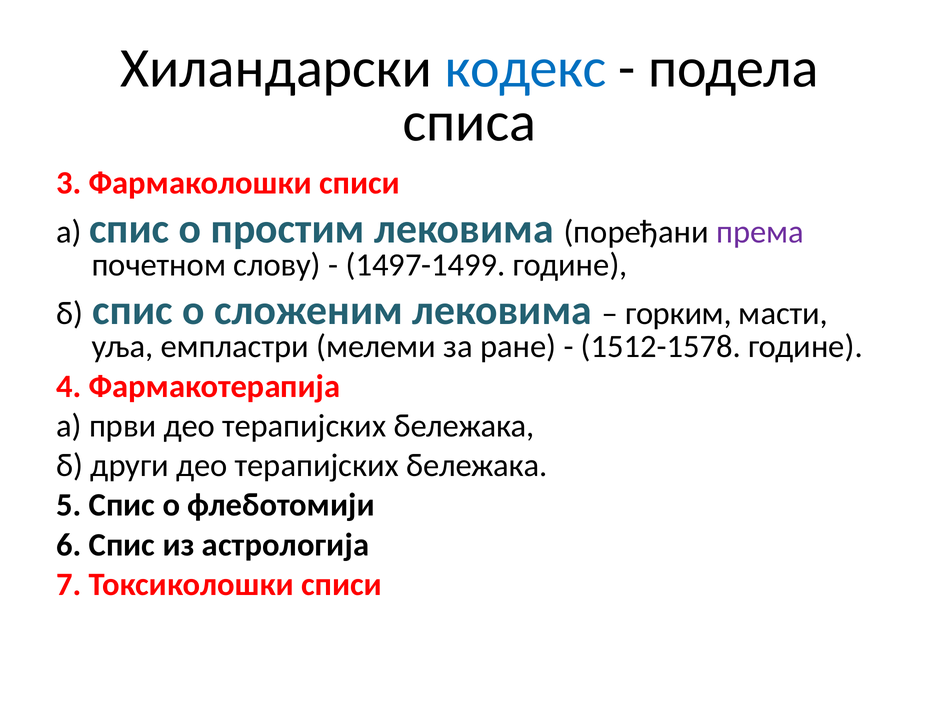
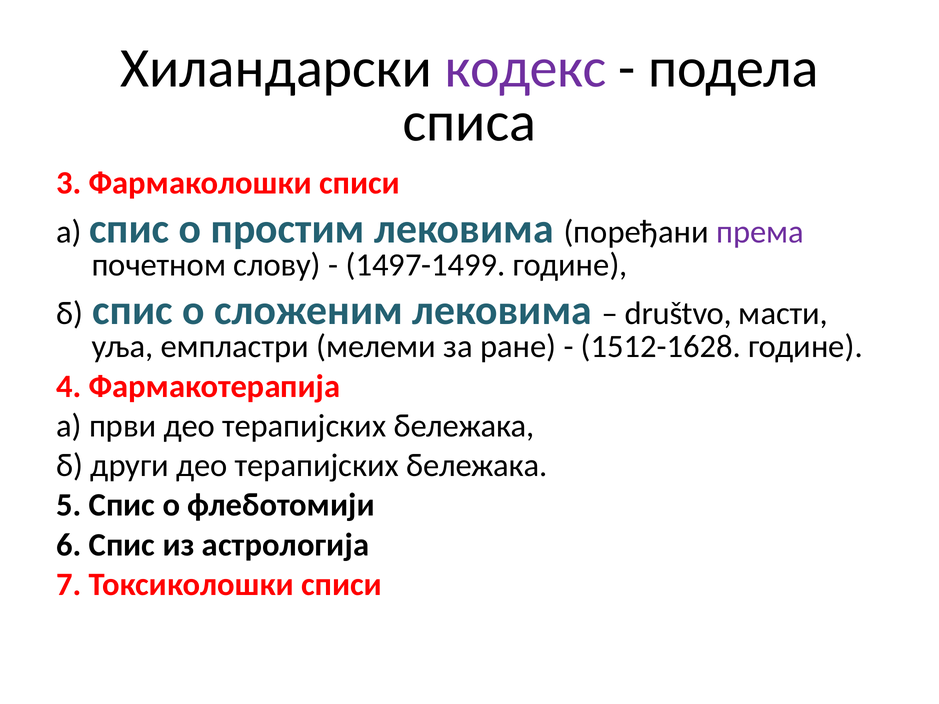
кодекс colour: blue -> purple
горким: горким -> društvo
1512-1578: 1512-1578 -> 1512-1628
